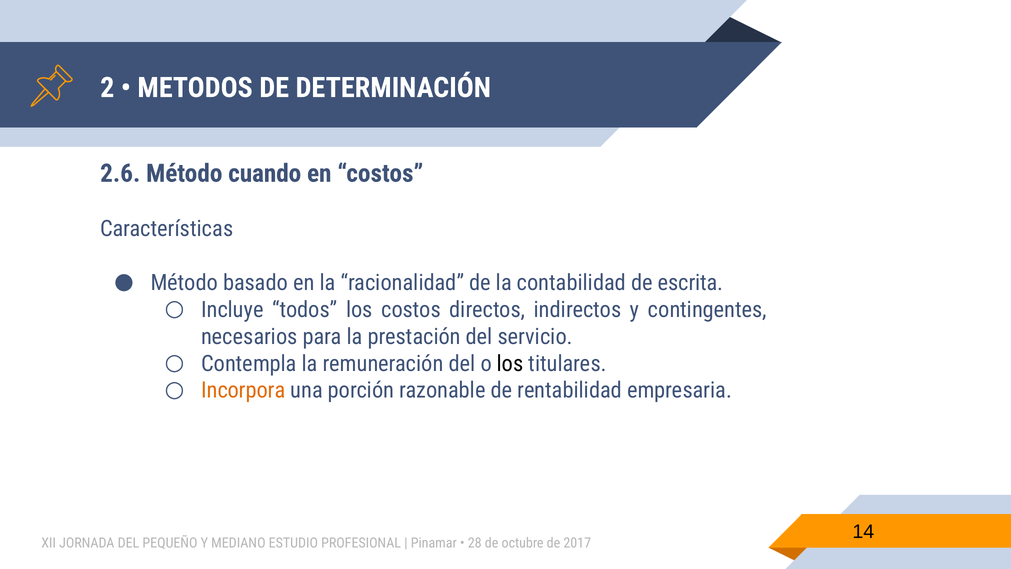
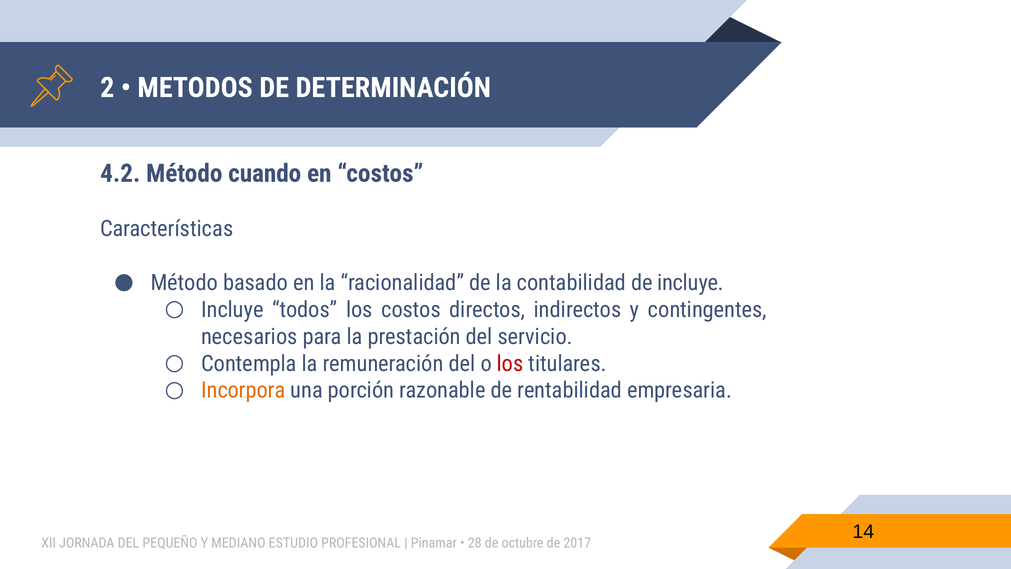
2.6: 2.6 -> 4.2
de escrita: escrita -> incluye
los at (510, 363) colour: black -> red
